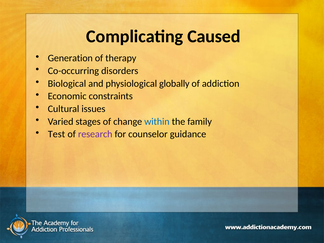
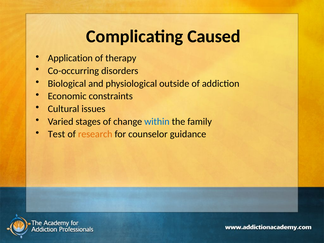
Generation: Generation -> Application
globally: globally -> outside
research colour: purple -> orange
